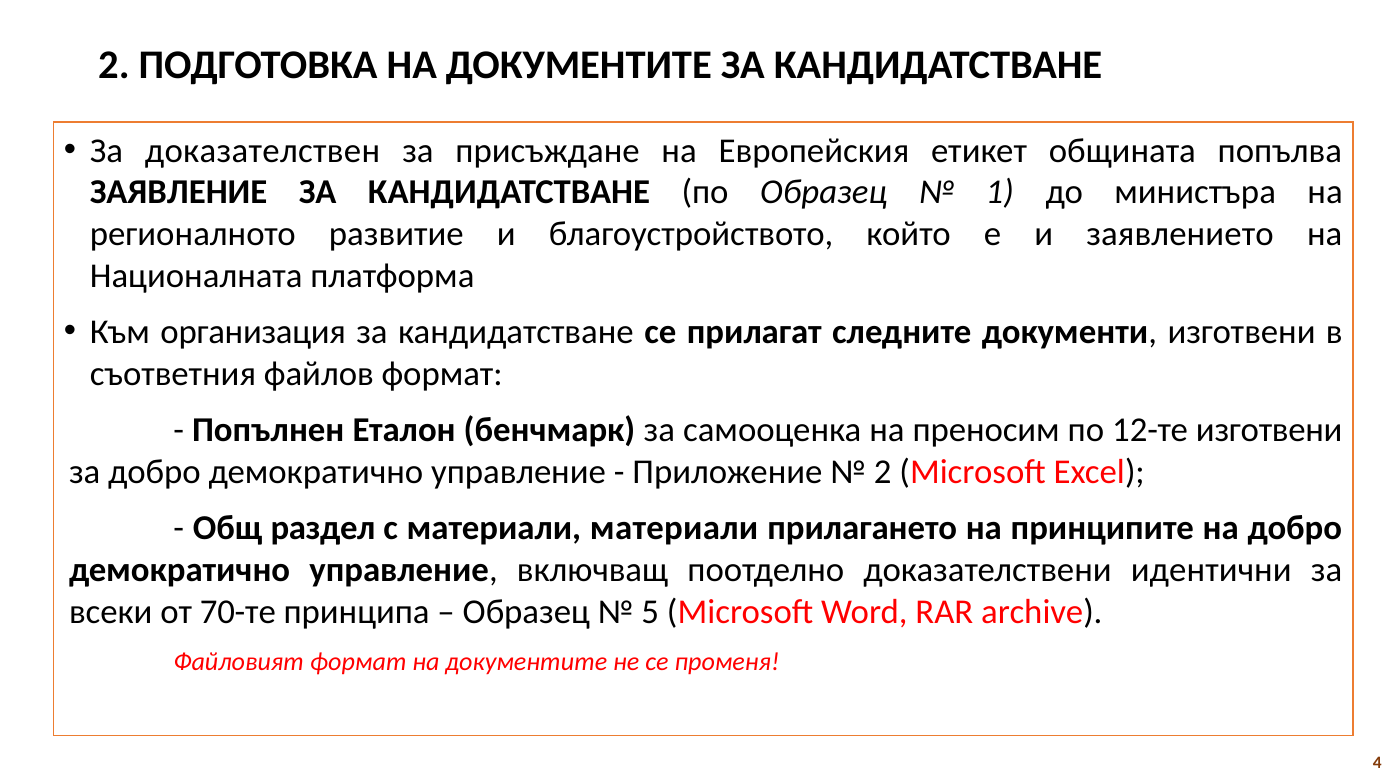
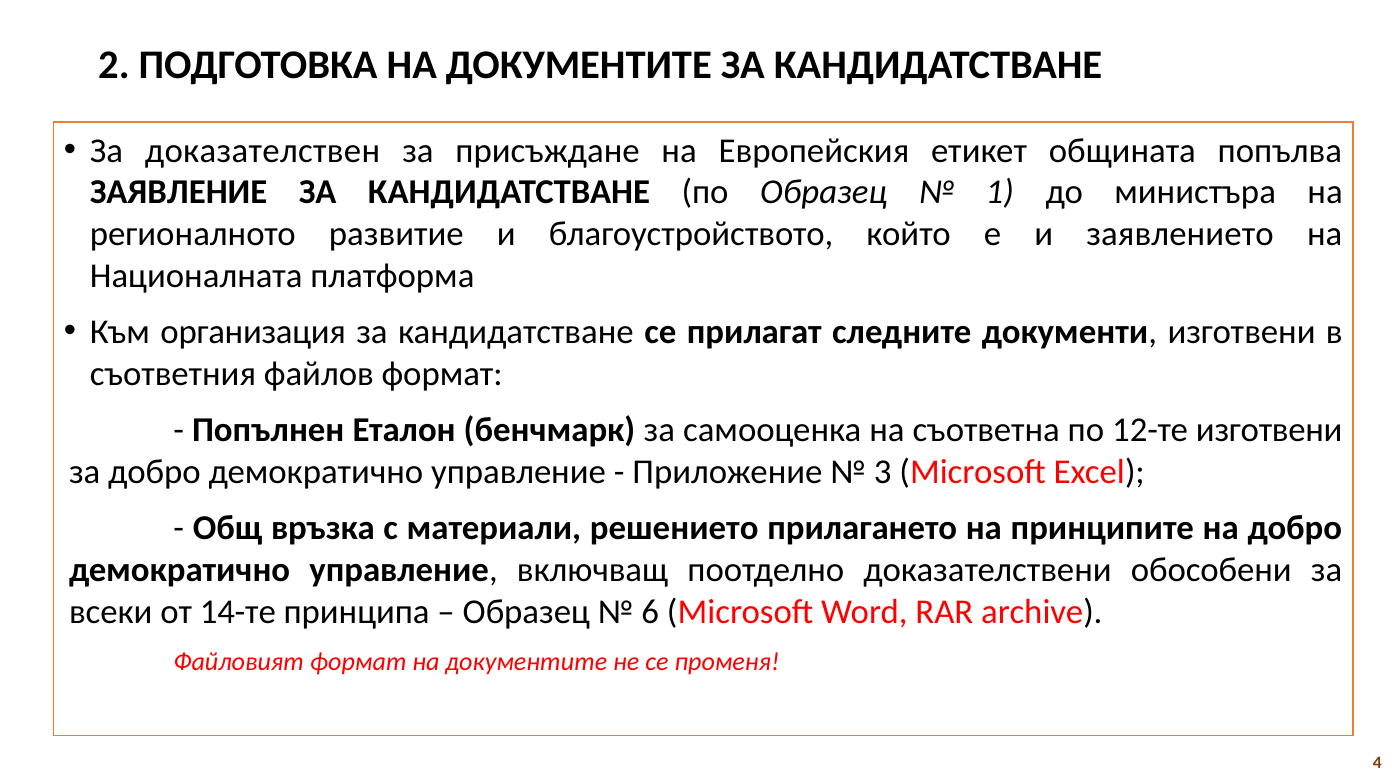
преносим: преносим -> съответна
2 at (883, 472): 2 -> 3
раздел: раздел -> връзка
материали материали: материали -> решението
идентични: идентични -> обособени
70-те: 70-те -> 14-те
5: 5 -> 6
